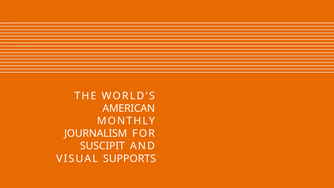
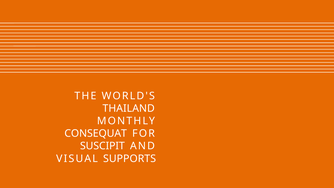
AMERICAN: AMERICAN -> THAILAND
JOURNALISM: JOURNALISM -> CONSEQUAT
